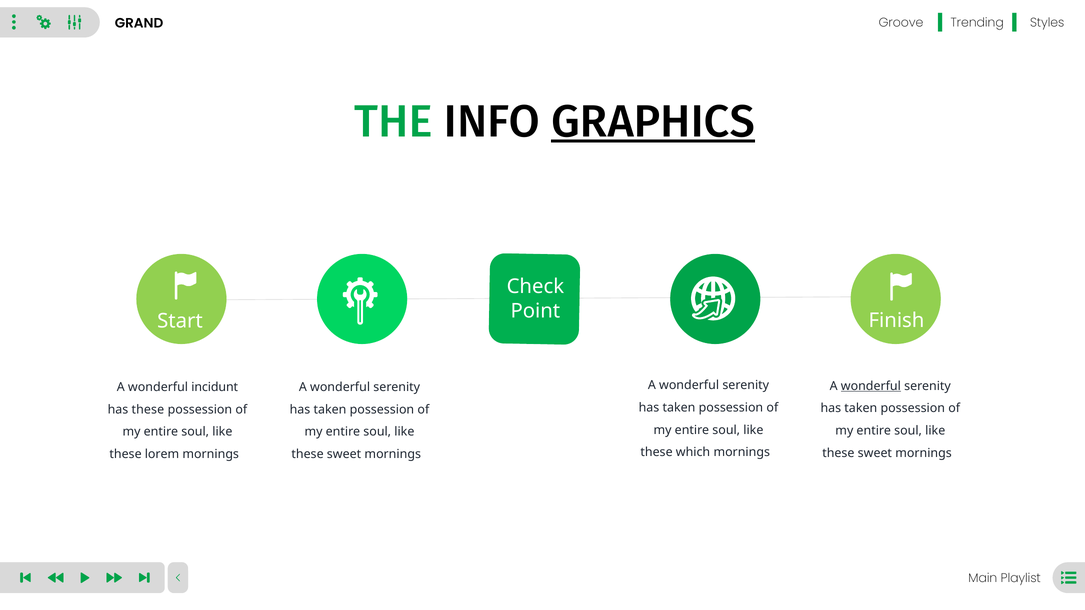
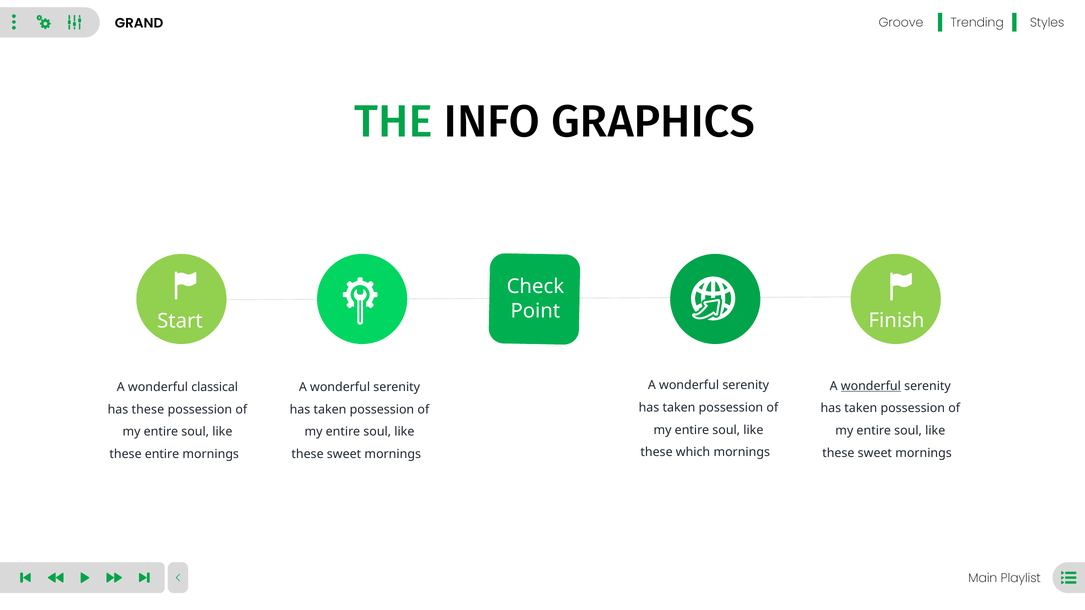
GRAPHICS underline: present -> none
incidunt: incidunt -> classical
these lorem: lorem -> entire
